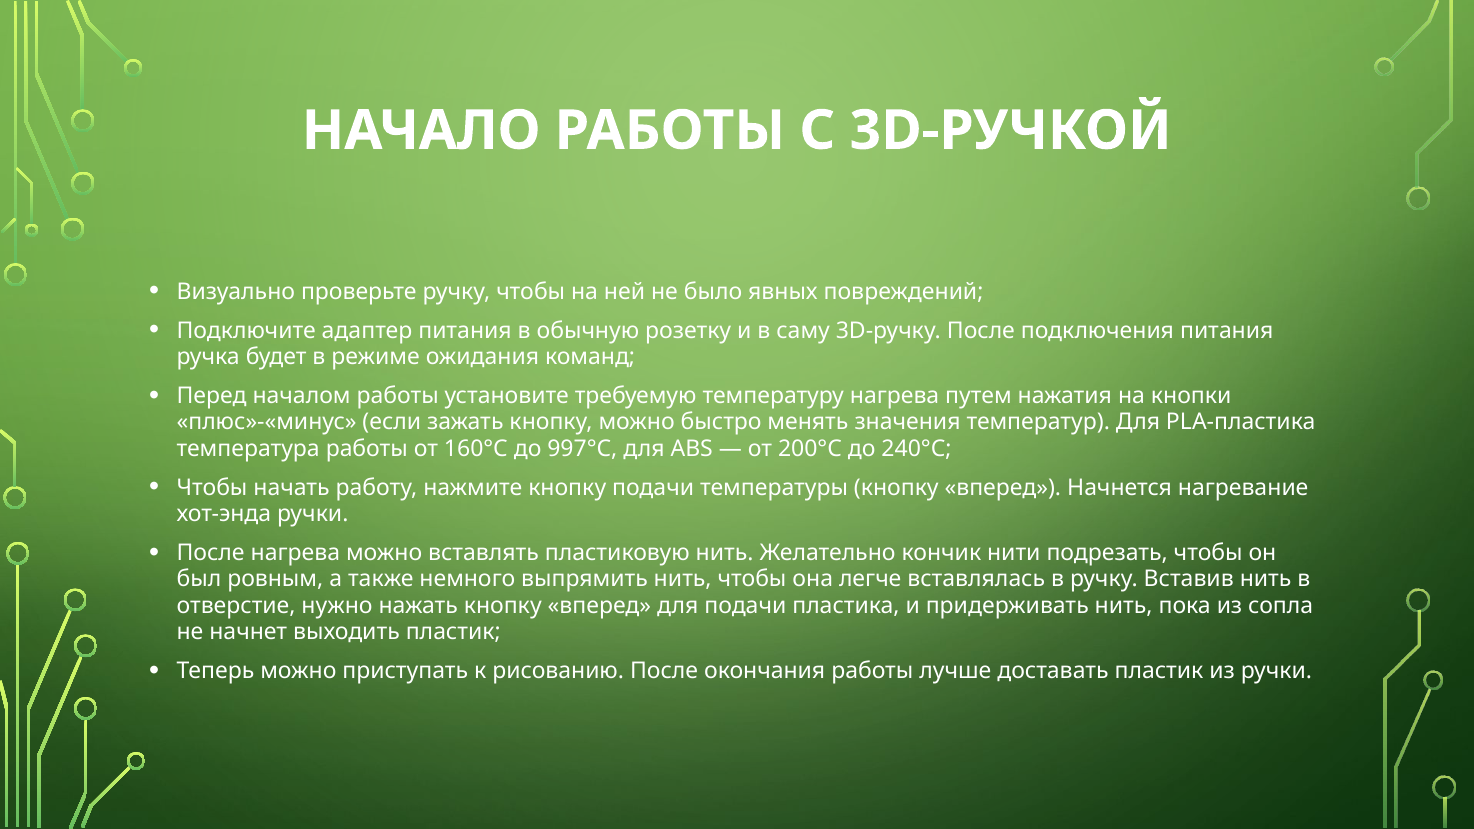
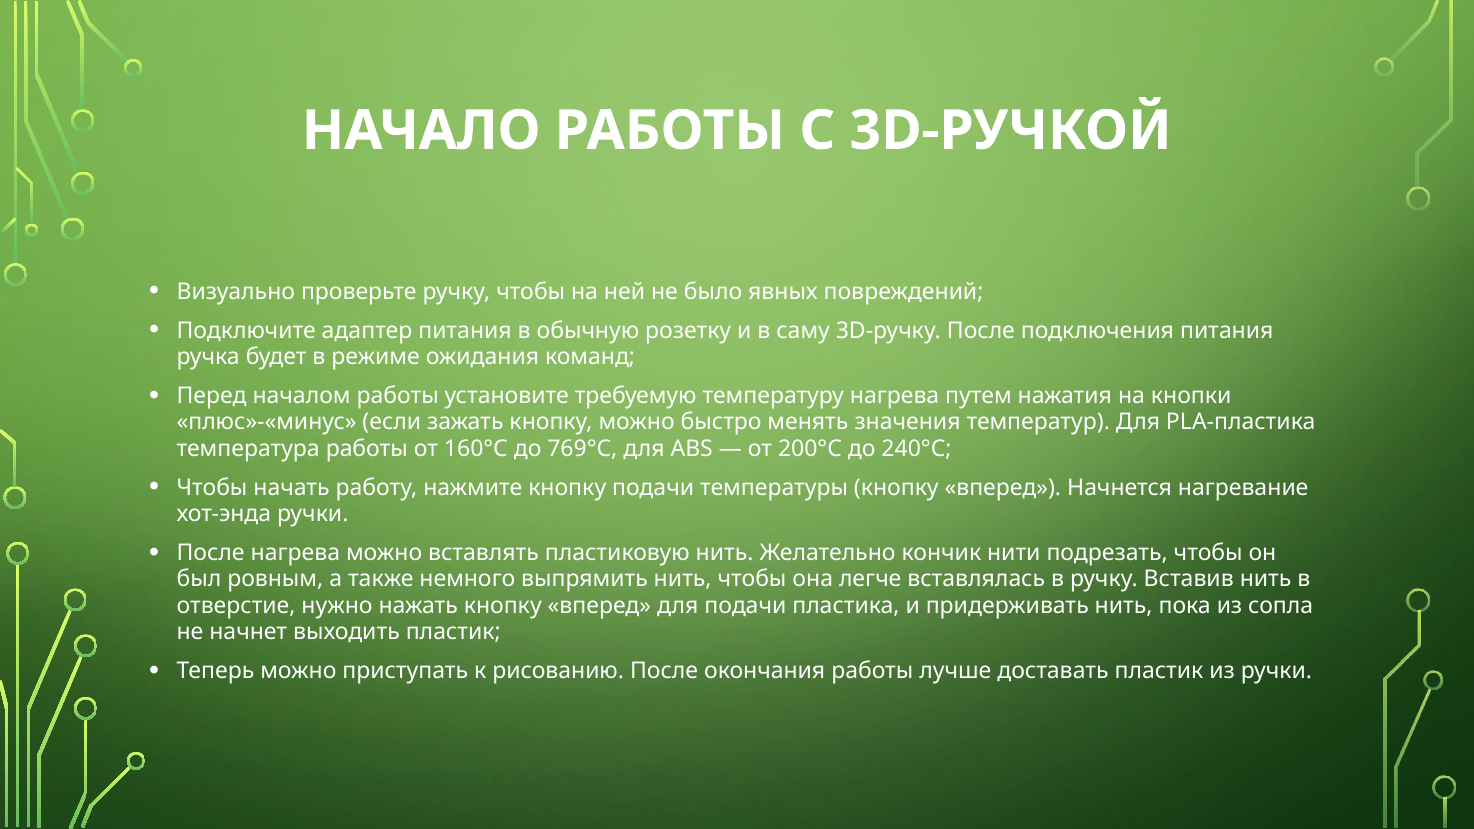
997°C: 997°C -> 769°C
